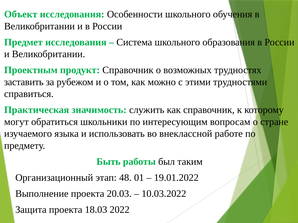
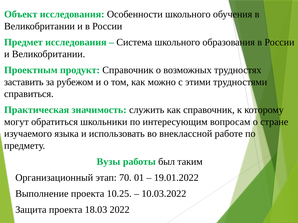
Быть: Быть -> Вузы
48: 48 -> 70
20.03: 20.03 -> 10.25
